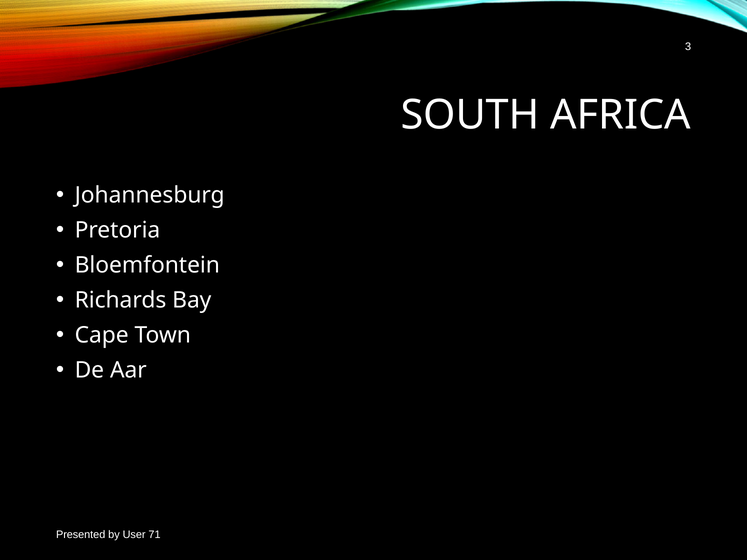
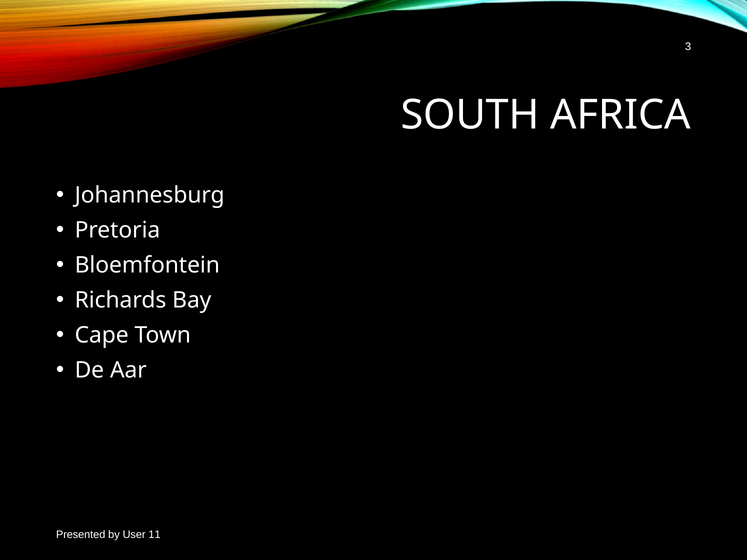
71: 71 -> 11
